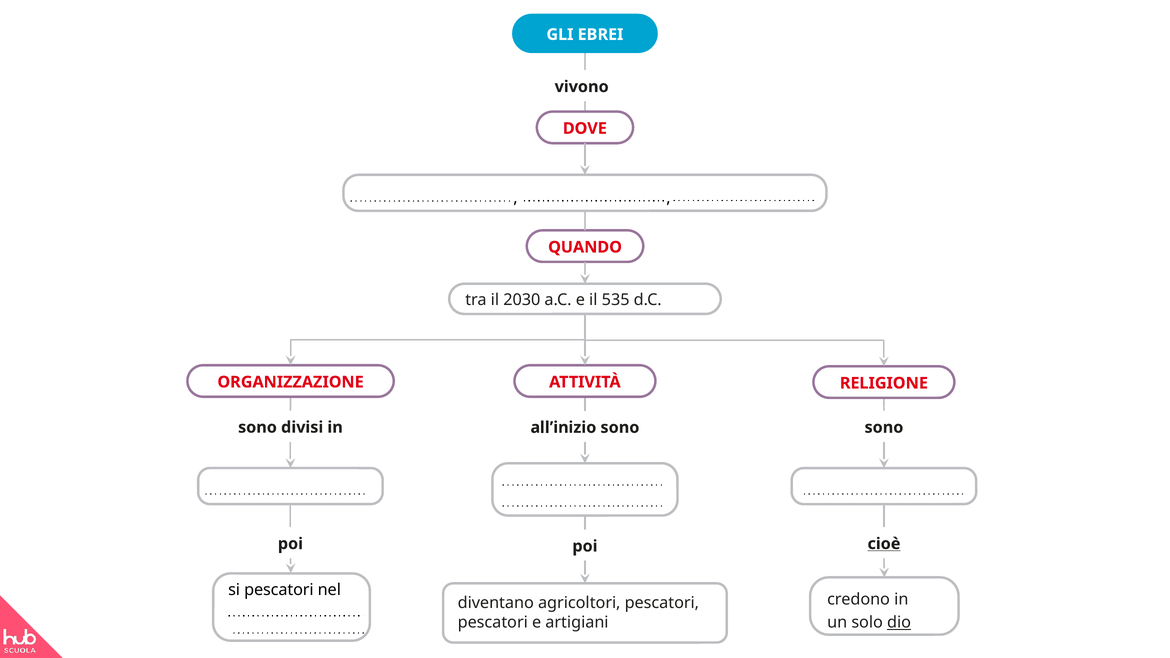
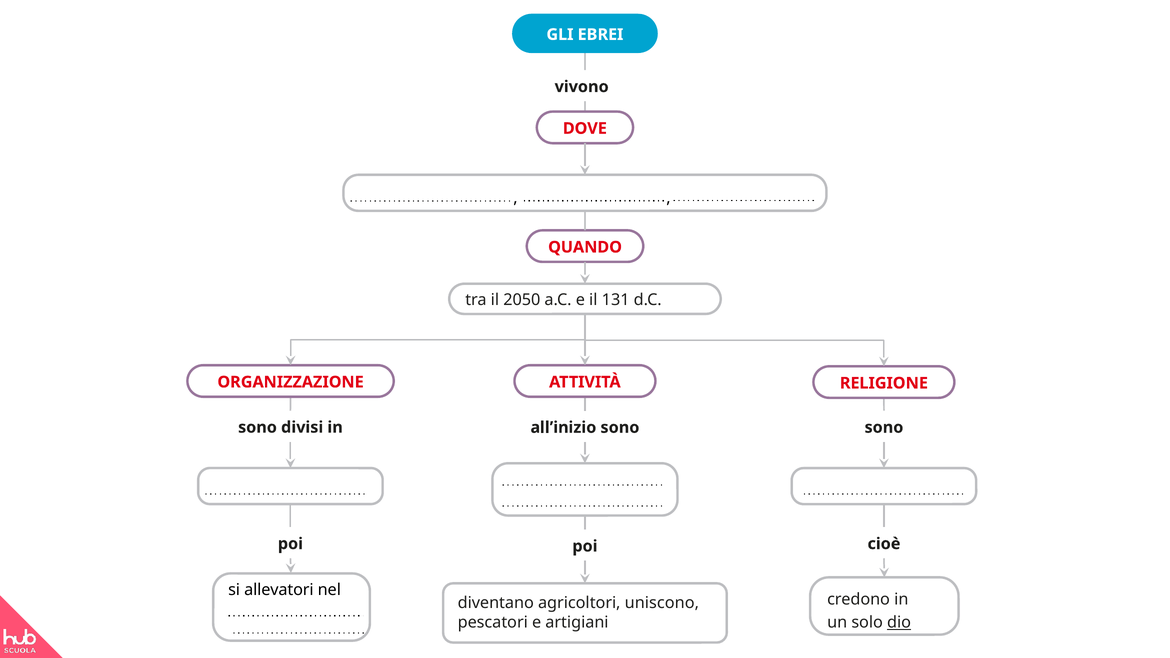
2030: 2030 -> 2050
535: 535 -> 131
cioè underline: present -> none
si pescatori: pescatori -> allevatori
agricoltori pescatori: pescatori -> uniscono
